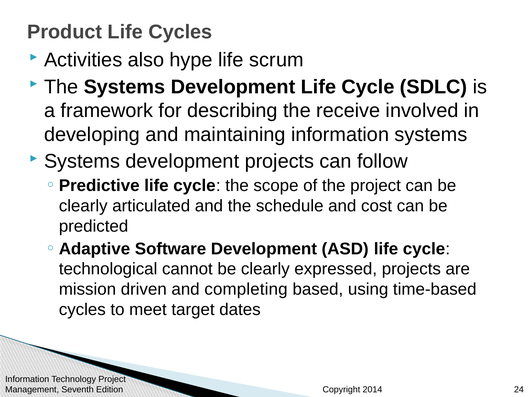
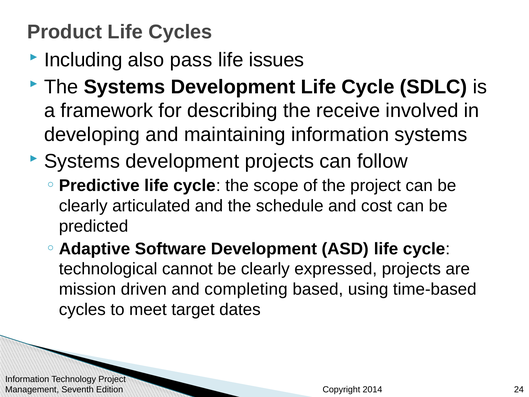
Activities: Activities -> Including
hype: hype -> pass
scrum: scrum -> issues
